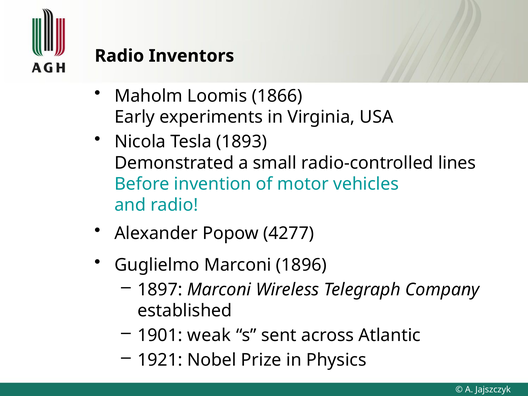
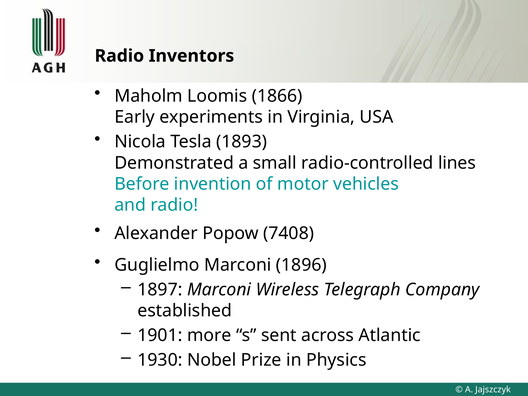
4277: 4277 -> 7408
weak: weak -> more
1921: 1921 -> 1930
